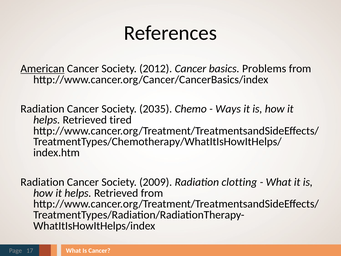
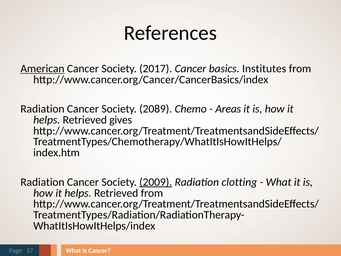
2012: 2012 -> 2017
Problems: Problems -> Institutes
2035: 2035 -> 2089
Ways: Ways -> Areas
tired: tired -> gives
2009 underline: none -> present
